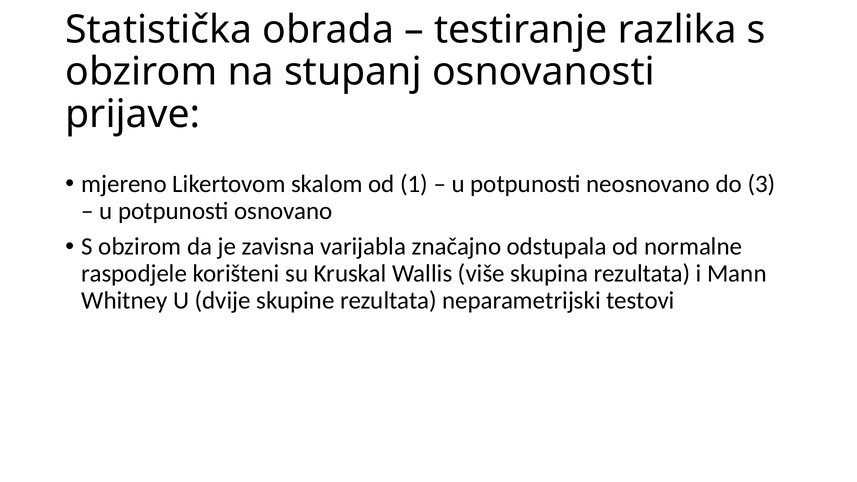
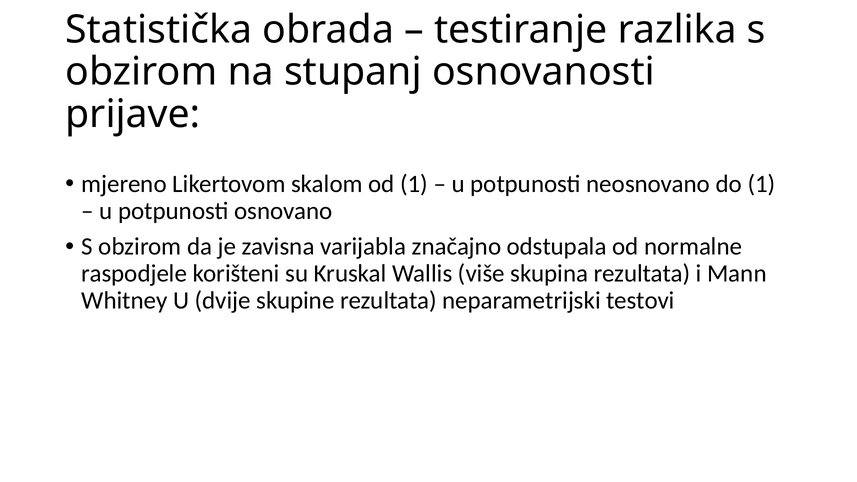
do 3: 3 -> 1
